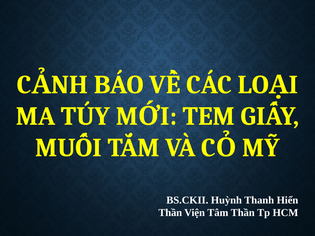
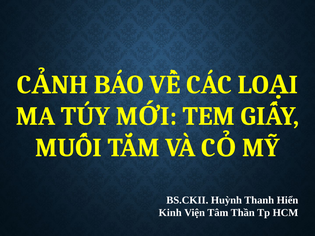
Thần at (170, 213): Thần -> Kinh
